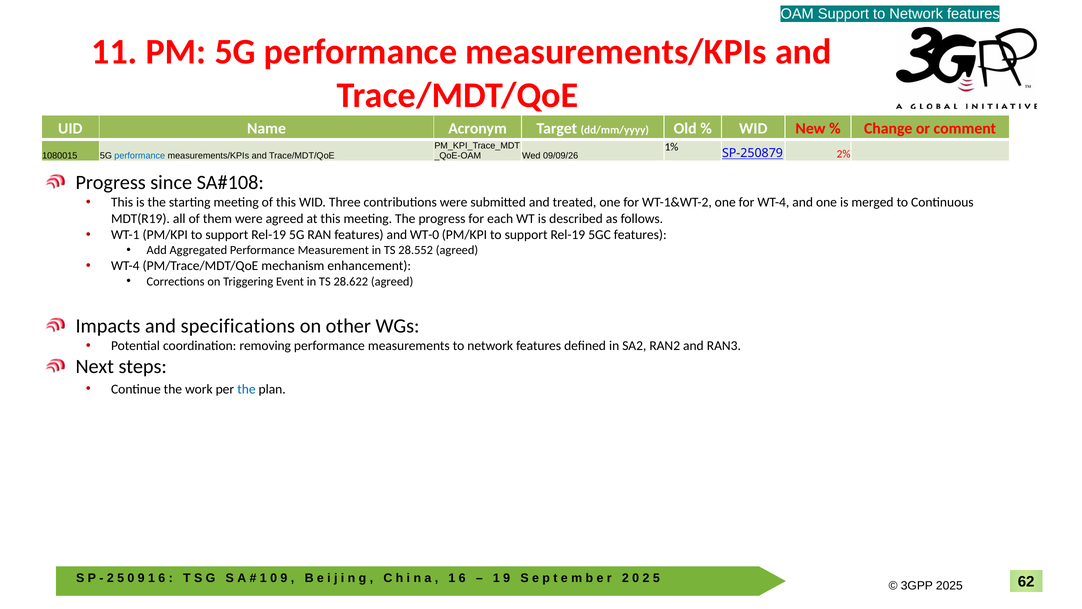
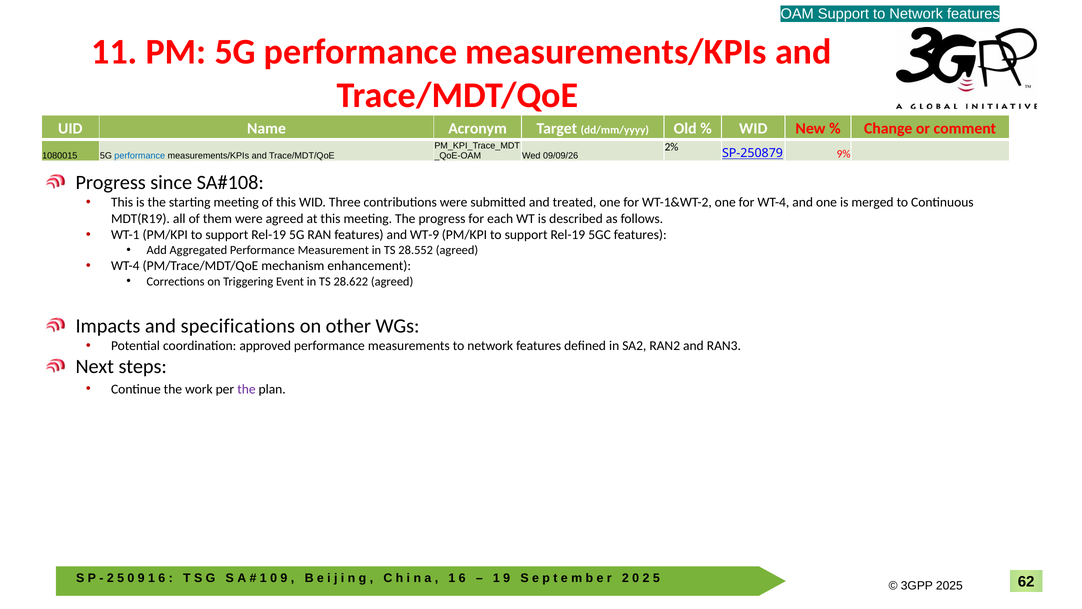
1%: 1% -> 2%
2%: 2% -> 9%
WT-0: WT-0 -> WT-9
removing: removing -> approved
the at (246, 389) colour: blue -> purple
